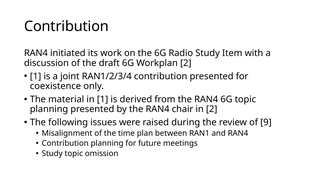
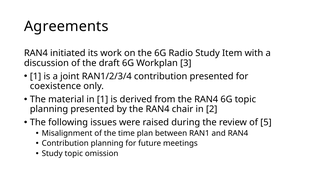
Contribution at (66, 26): Contribution -> Agreements
Workplan 2: 2 -> 3
9: 9 -> 5
